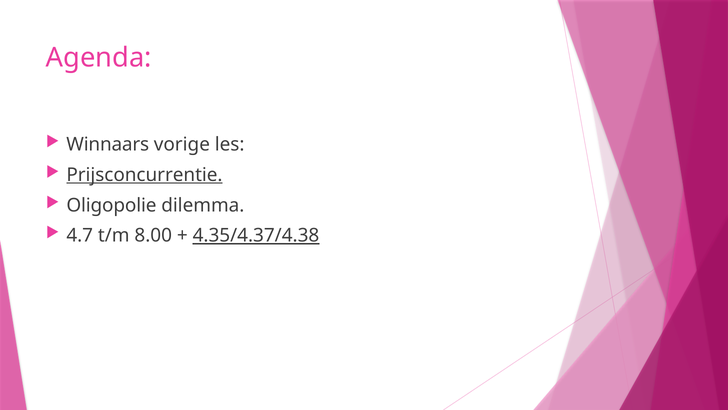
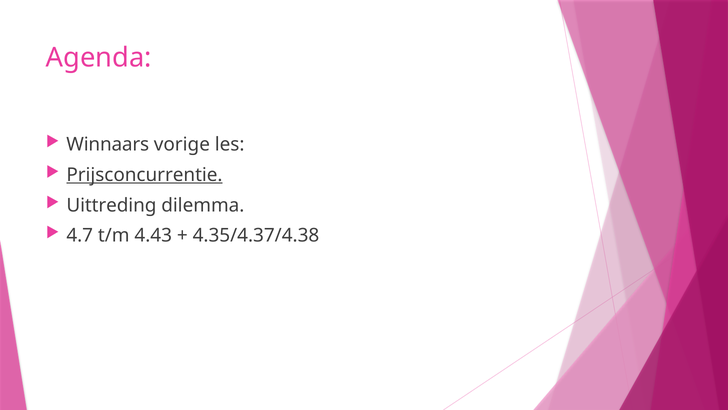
Oligopolie: Oligopolie -> Uittreding
8.00: 8.00 -> 4.43
4.35/4.37/4.38 underline: present -> none
